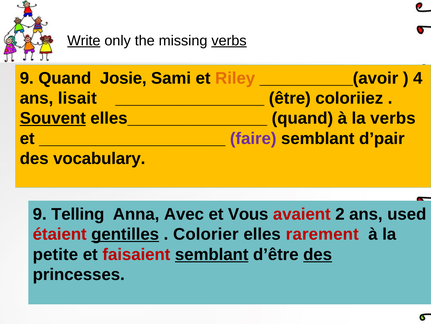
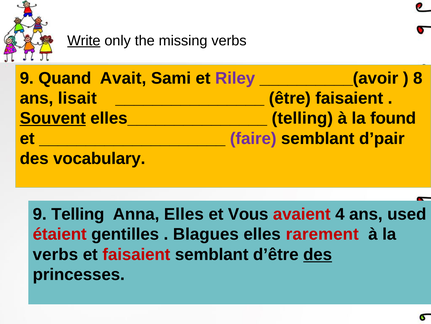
verbs at (229, 41) underline: present -> none
Josie: Josie -> Avait
Riley colour: orange -> purple
4: 4 -> 8
être coloriiez: coloriiez -> faisaient
elles_______________ quand: quand -> telling
la verbs: verbs -> found
Anna Avec: Avec -> Elles
2: 2 -> 4
gentilles underline: present -> none
Colorier: Colorier -> Blagues
petite at (55, 254): petite -> verbs
semblant at (212, 254) underline: present -> none
